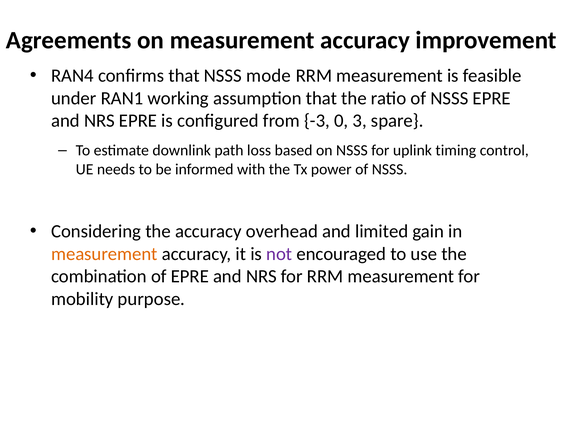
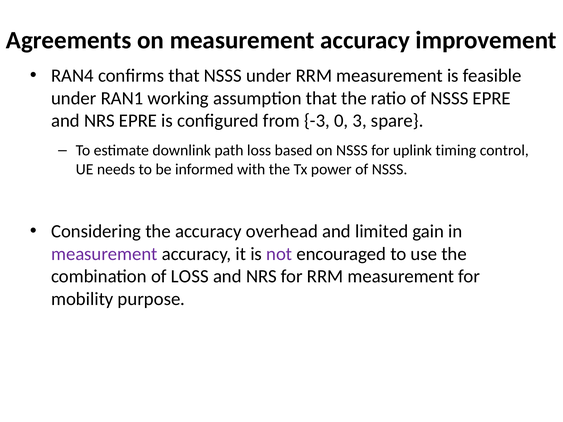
NSSS mode: mode -> under
measurement at (104, 254) colour: orange -> purple
of EPRE: EPRE -> LOSS
